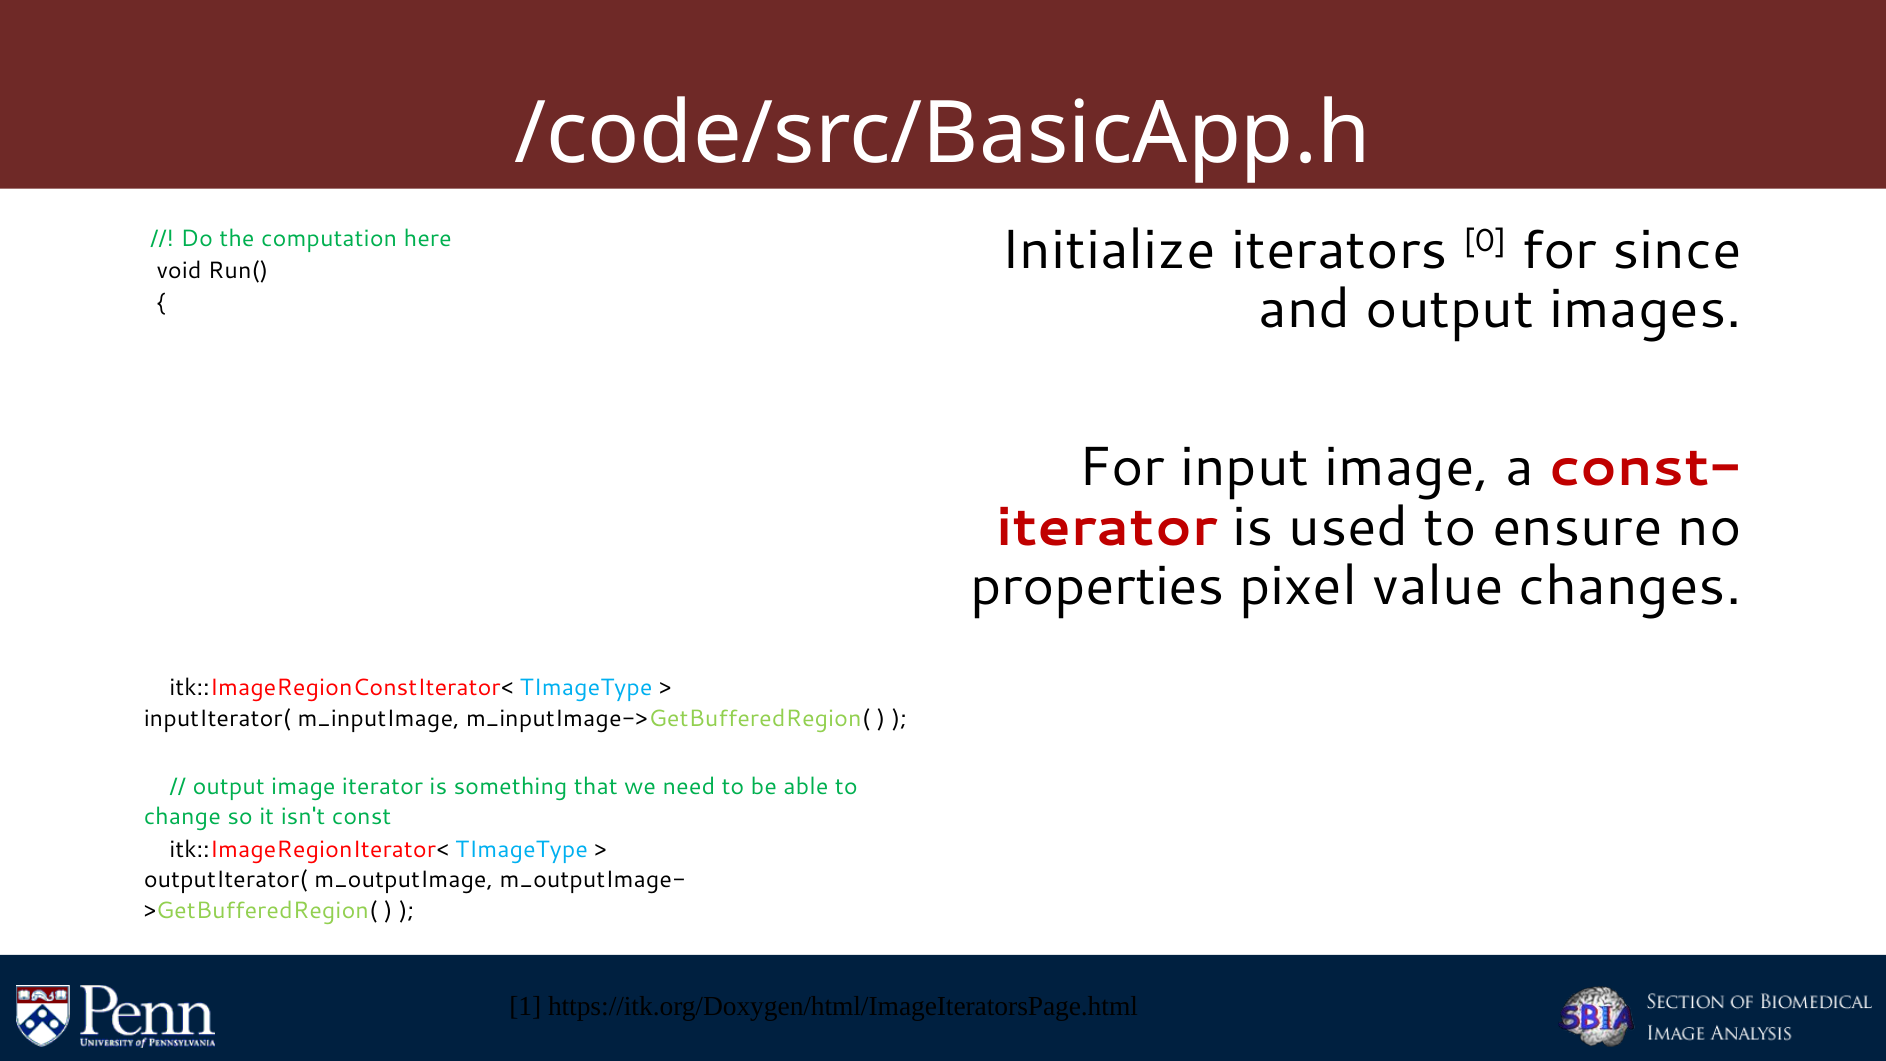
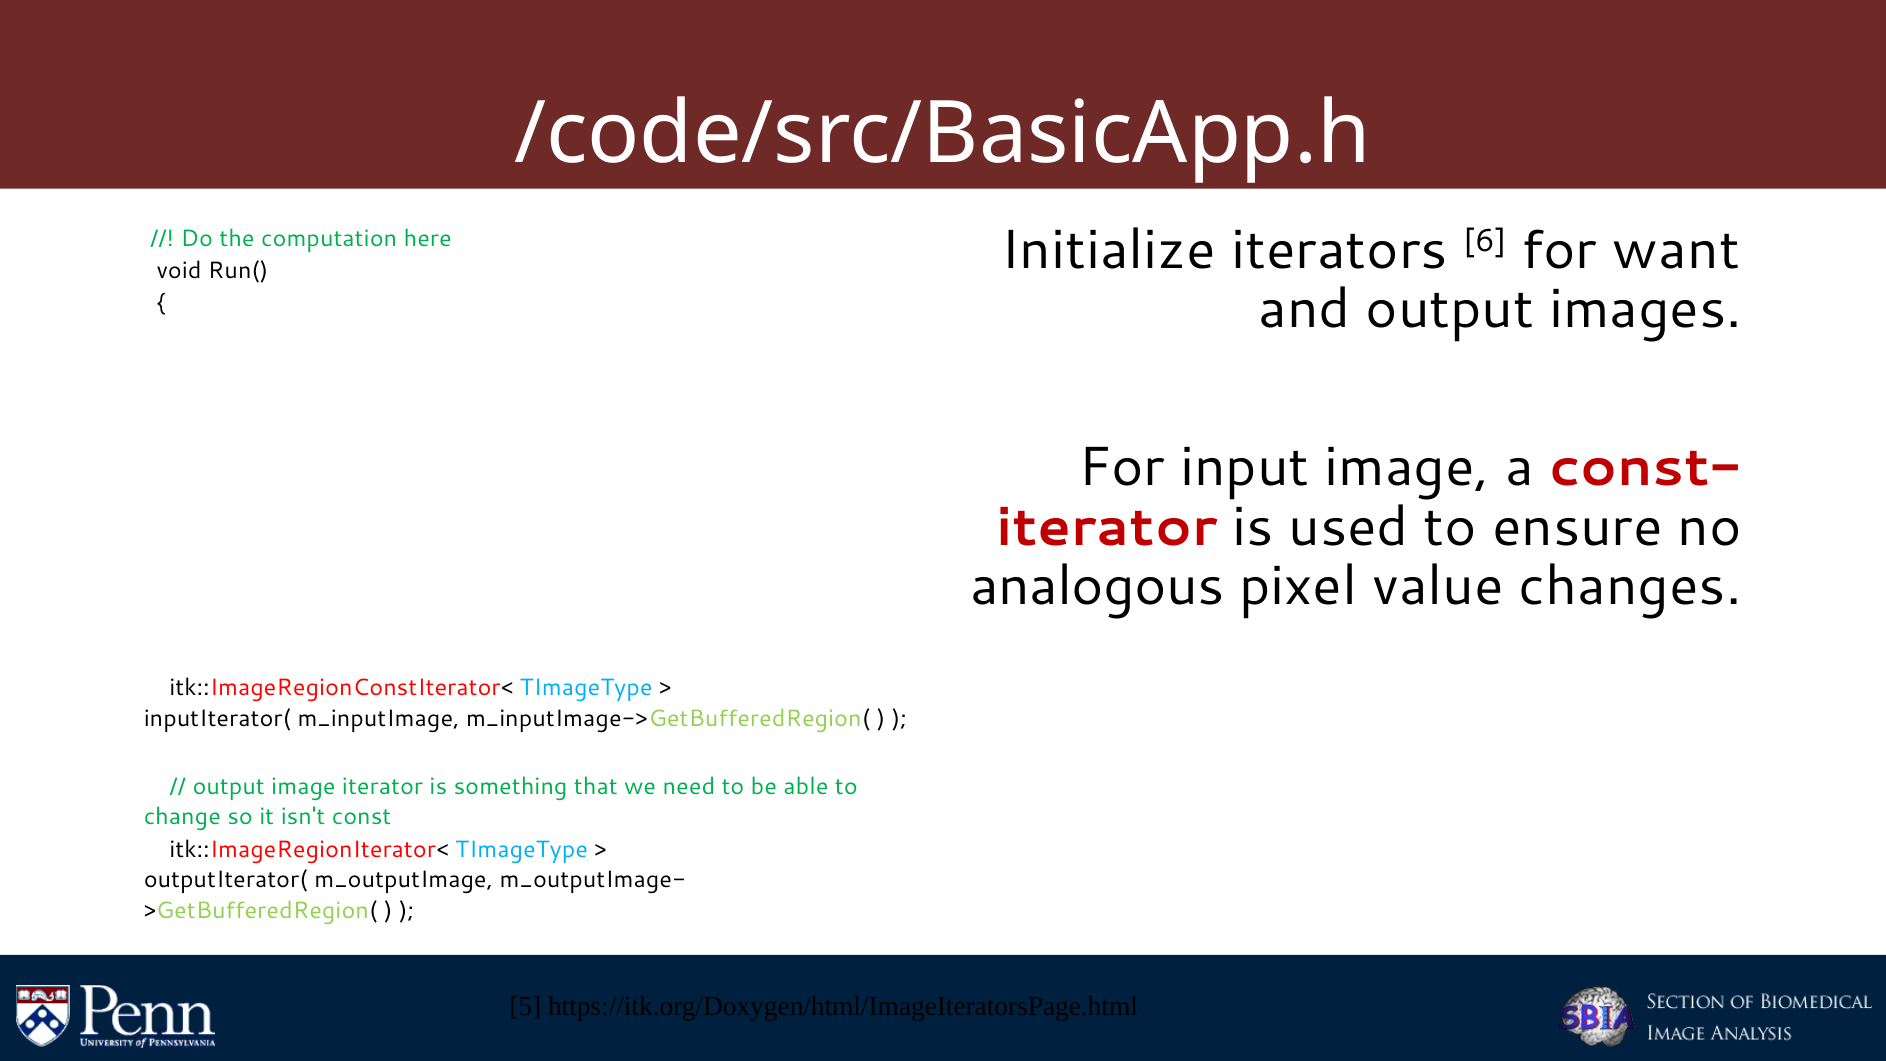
0: 0 -> 6
since: since -> want
properties: properties -> analogous
1: 1 -> 5
